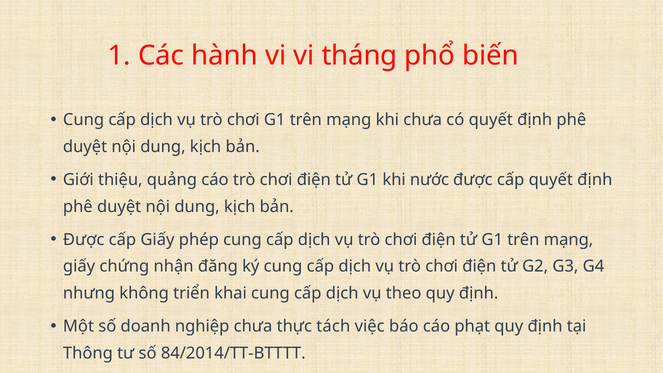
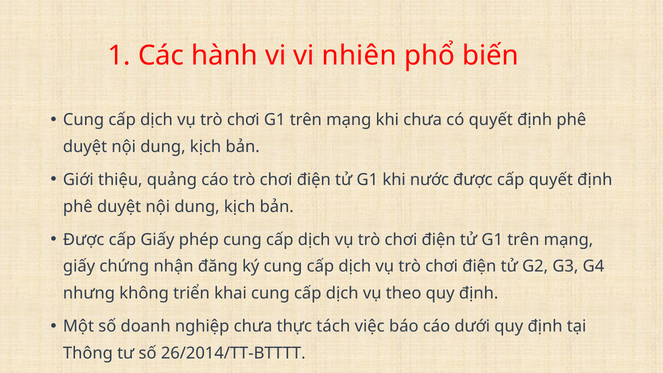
tháng: tháng -> nhiên
phạt: phạt -> dưới
84/2014/TT-BTTTT: 84/2014/TT-BTTTT -> 26/2014/TT-BTTTT
